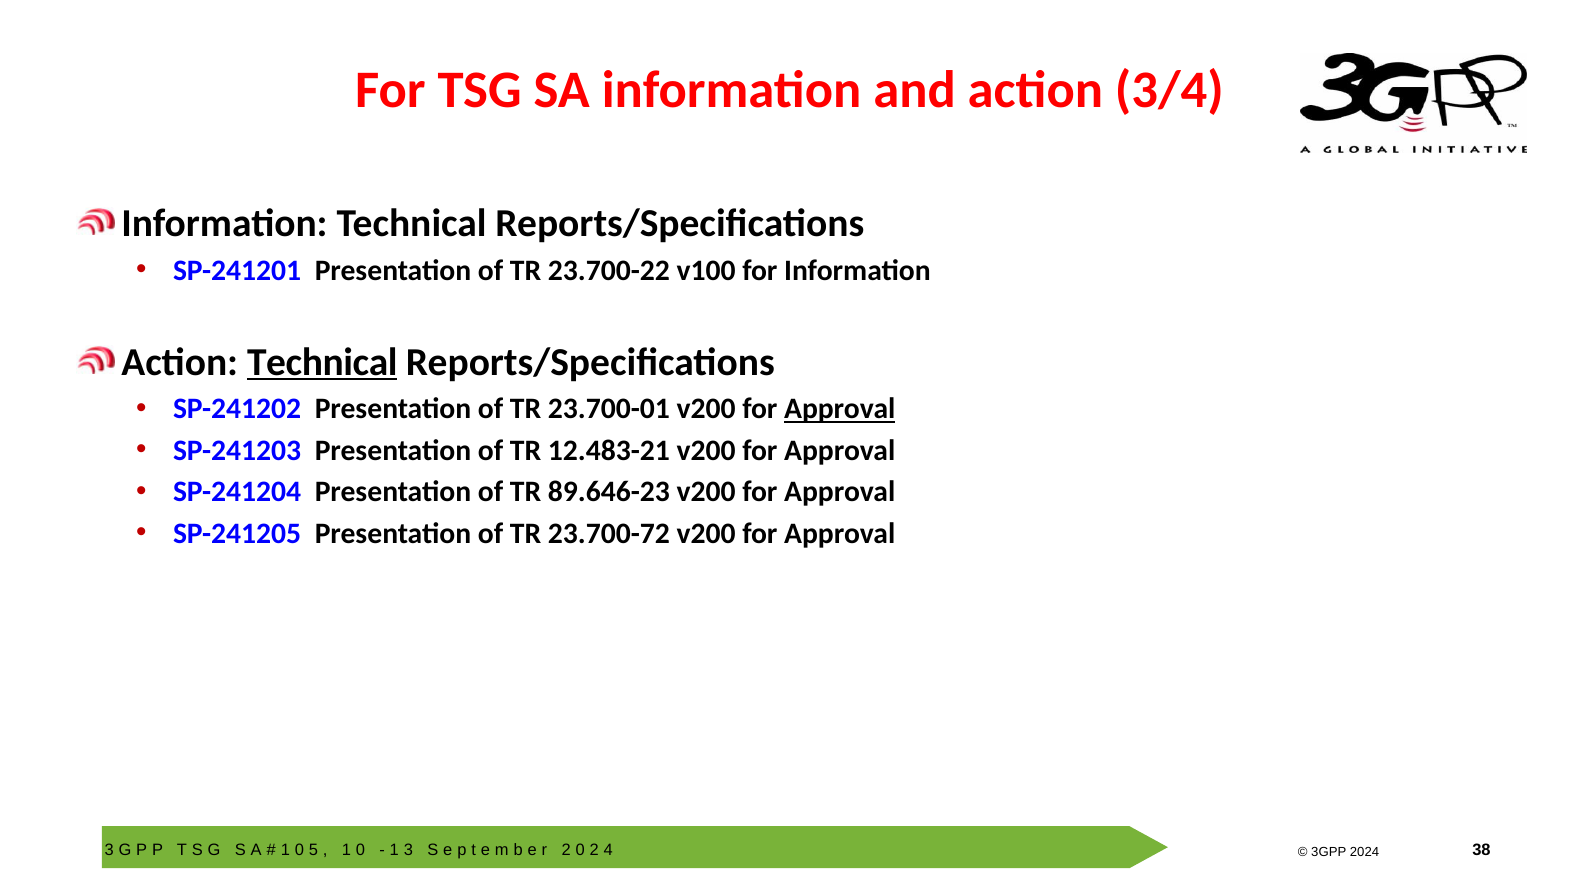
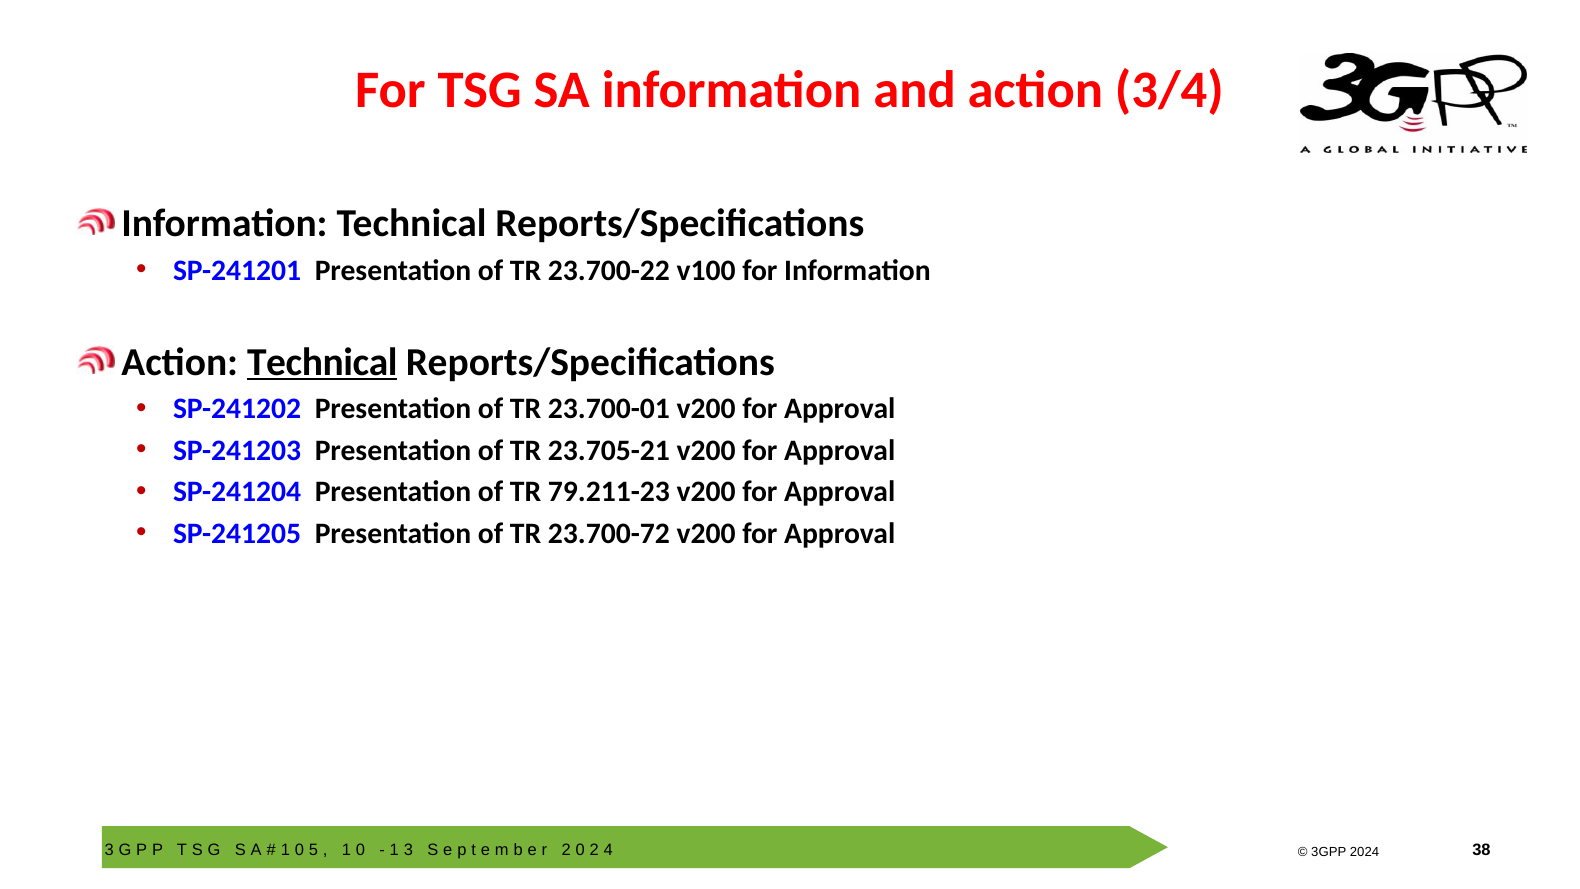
Approval at (840, 409) underline: present -> none
12.483-21: 12.483-21 -> 23.705-21
89.646-23: 89.646-23 -> 79.211-23
